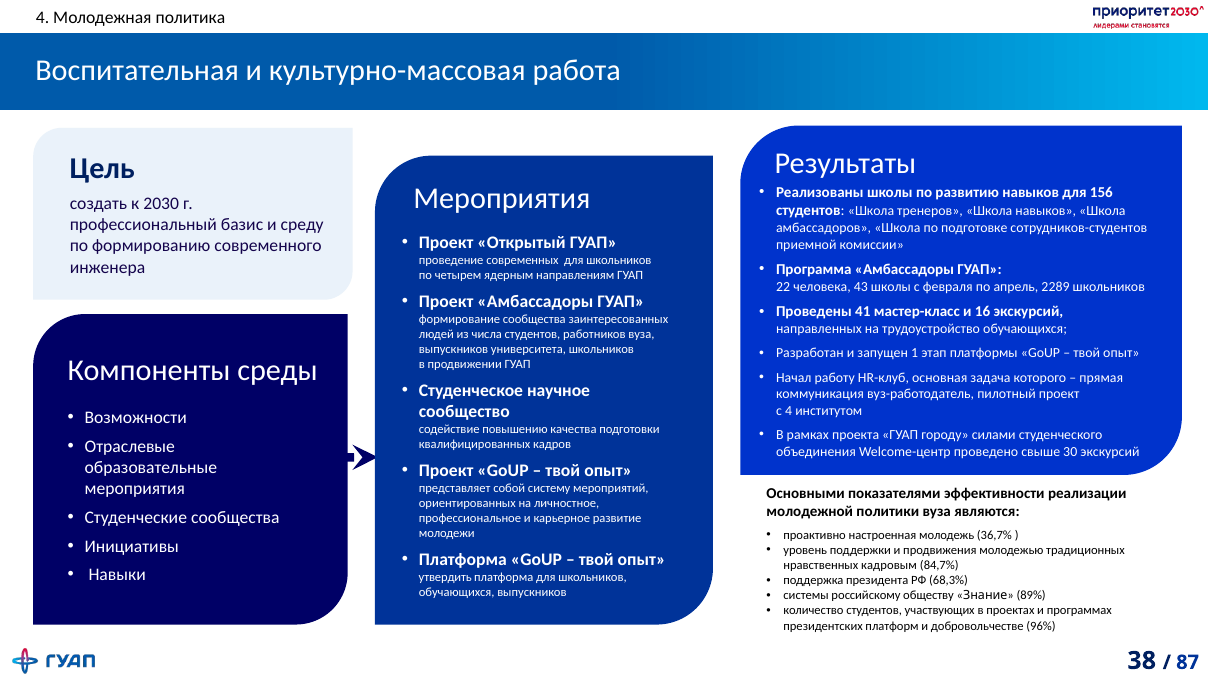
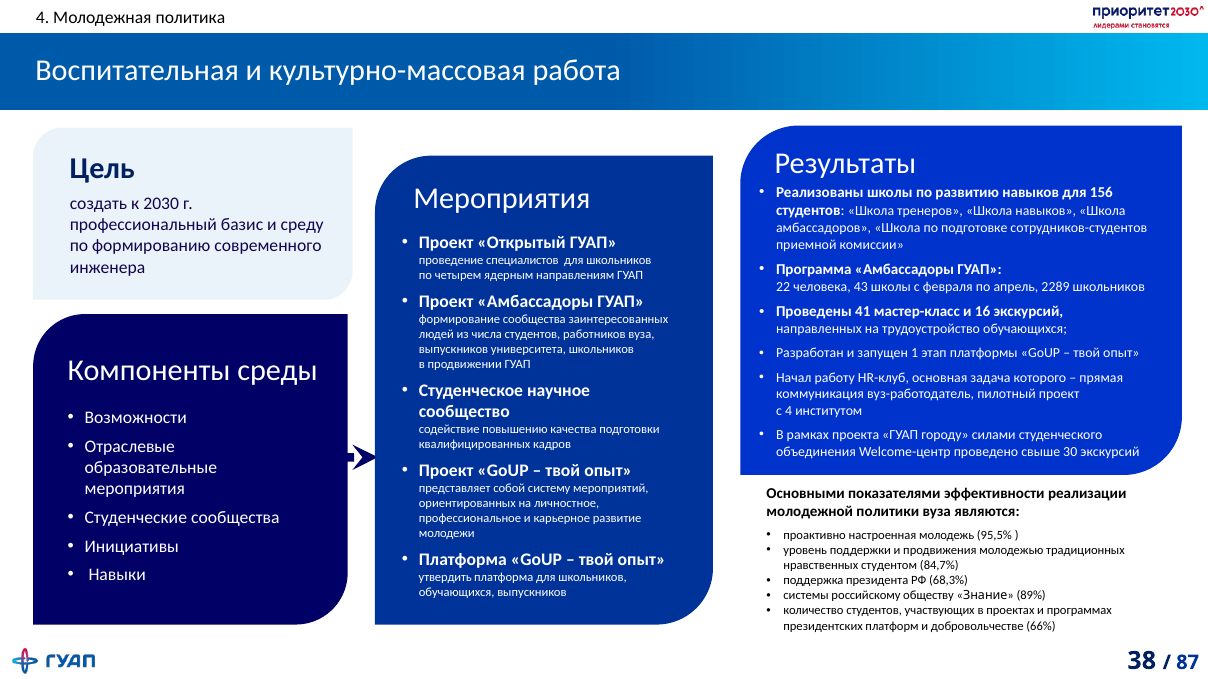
современных: современных -> специалистов
36,7%: 36,7% -> 95,5%
кадровым: кадровым -> студентом
96%: 96% -> 66%
